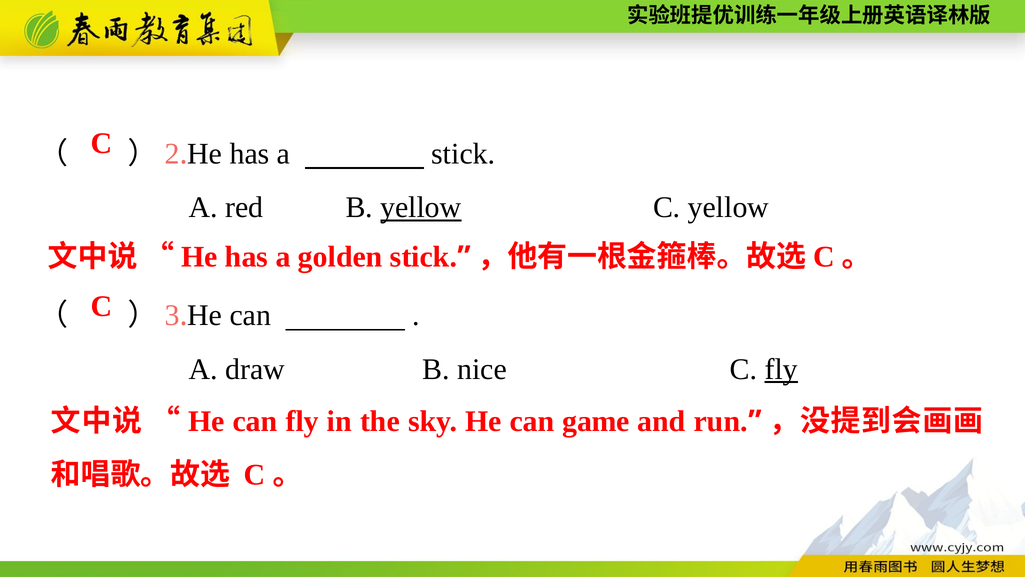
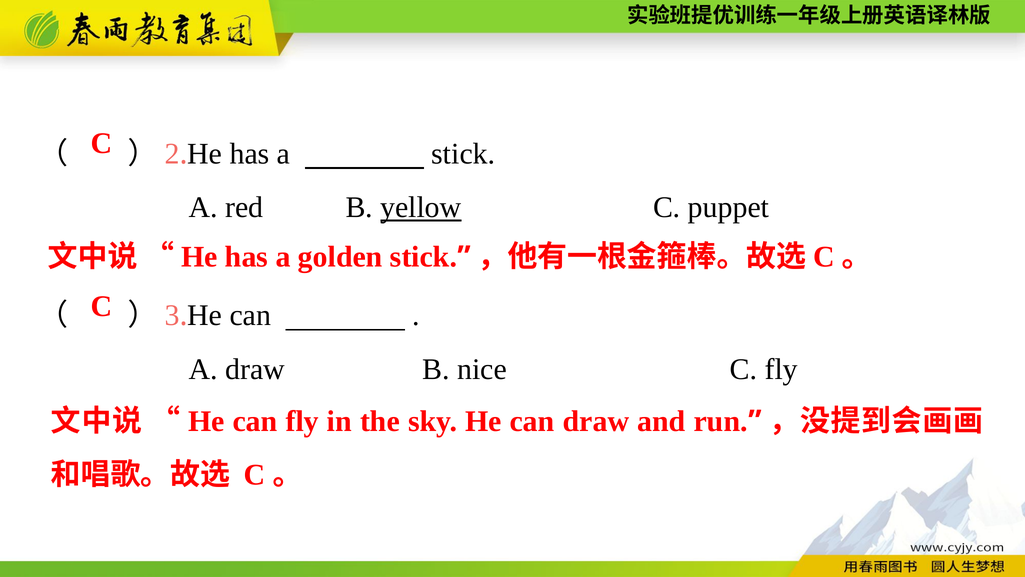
C yellow: yellow -> puppet
fly at (781, 369) underline: present -> none
can game: game -> draw
